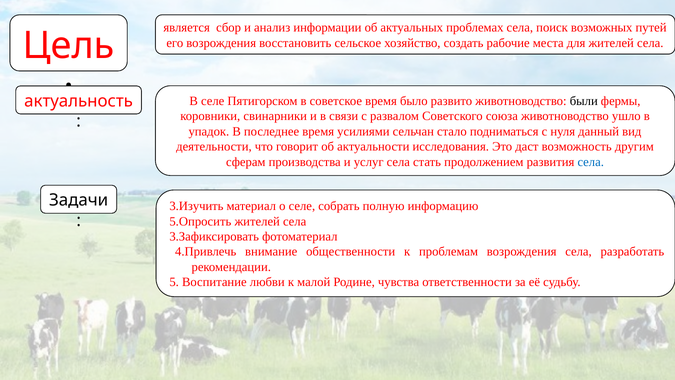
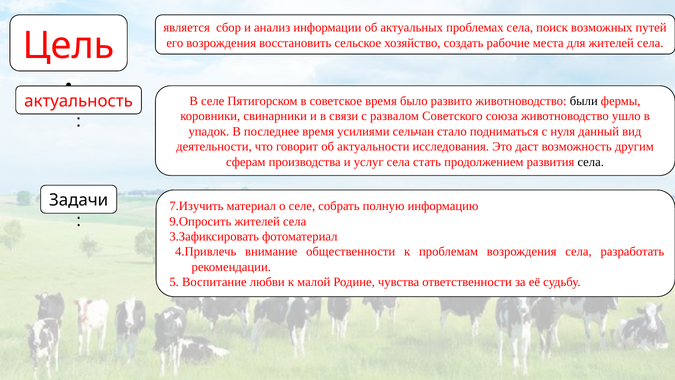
села at (591, 162) colour: blue -> black
3.Изучить: 3.Изучить -> 7.Изучить
5.Опросить: 5.Опросить -> 9.Опросить
